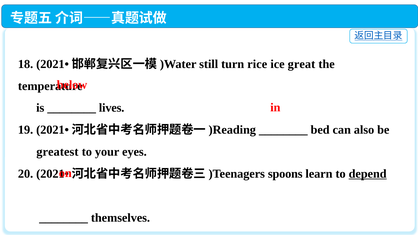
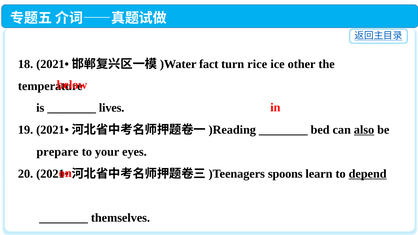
still: still -> fact
great: great -> other
also underline: none -> present
greatest: greatest -> prepare
